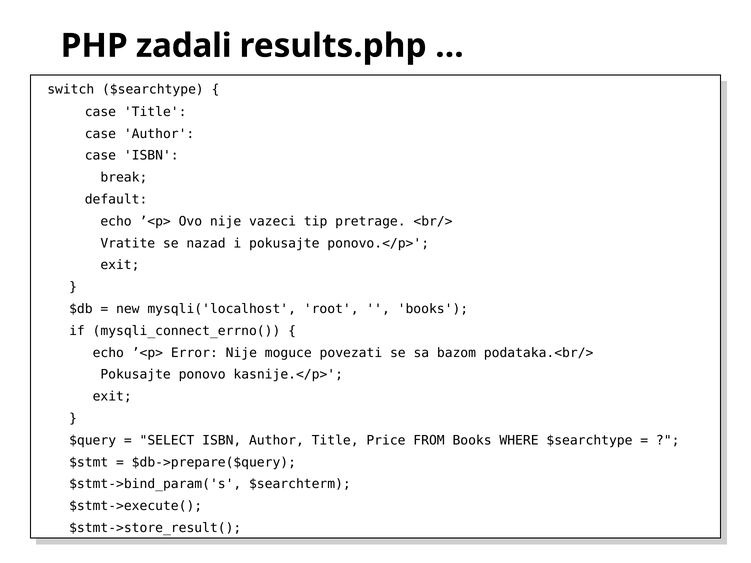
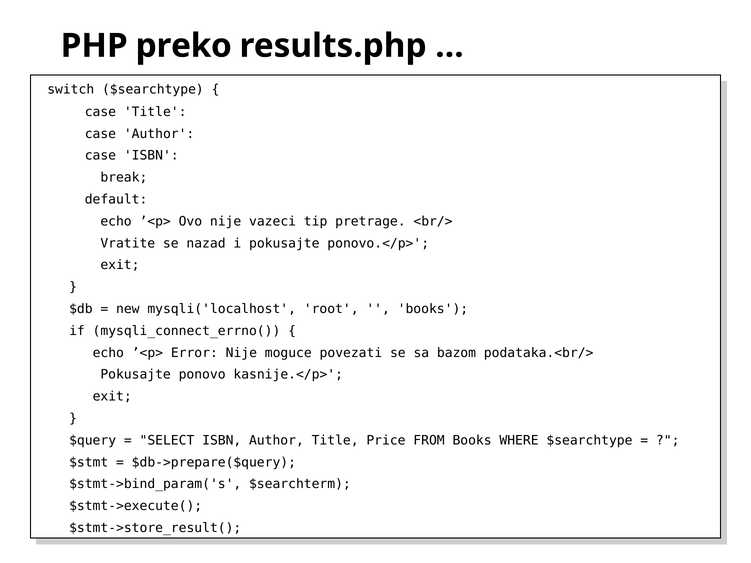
zadali: zadali -> preko
